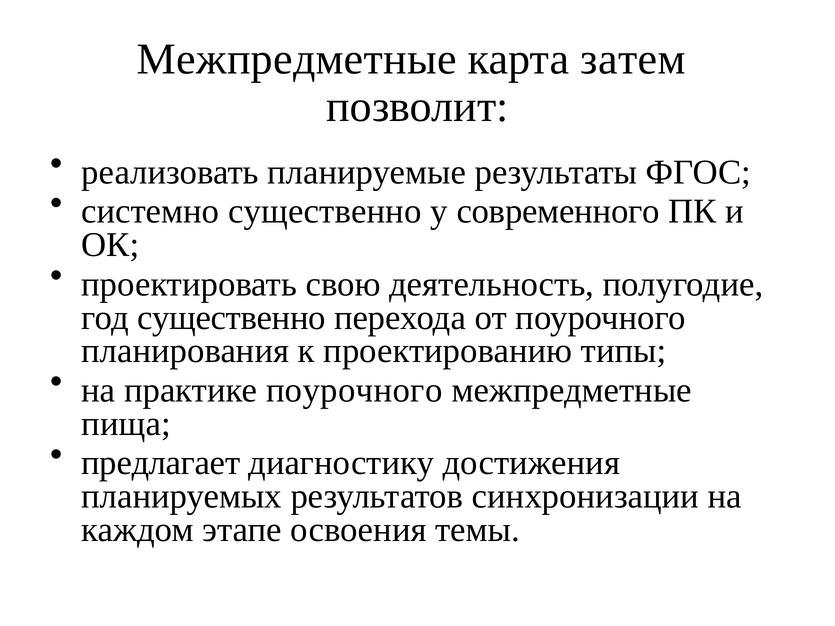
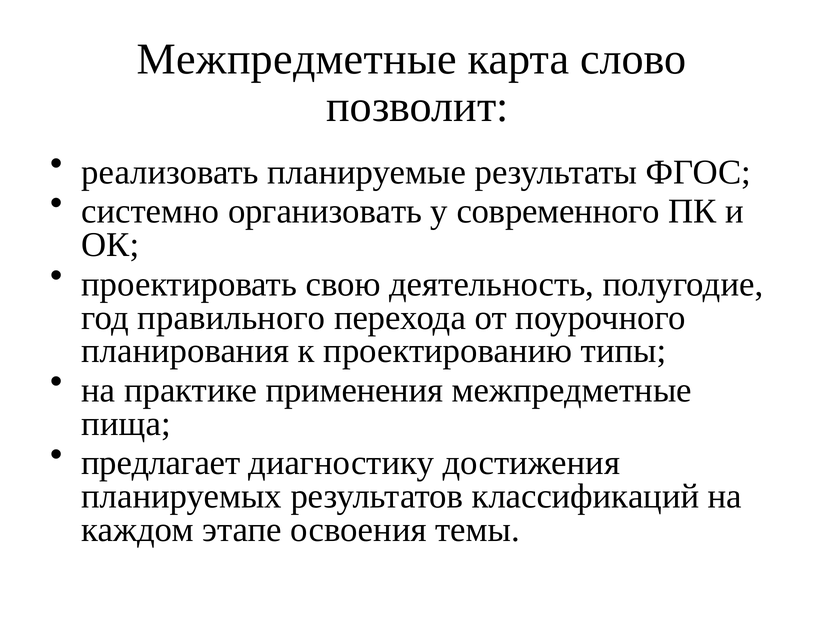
затем: затем -> слово
системно существенно: существенно -> организовать
год существенно: существенно -> правильного
практике поурочного: поурочного -> применения
синхронизации: синхронизации -> классификаций
